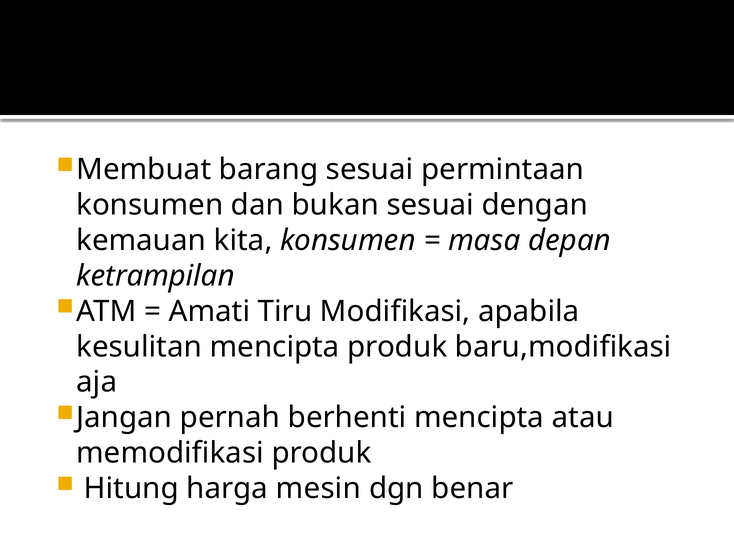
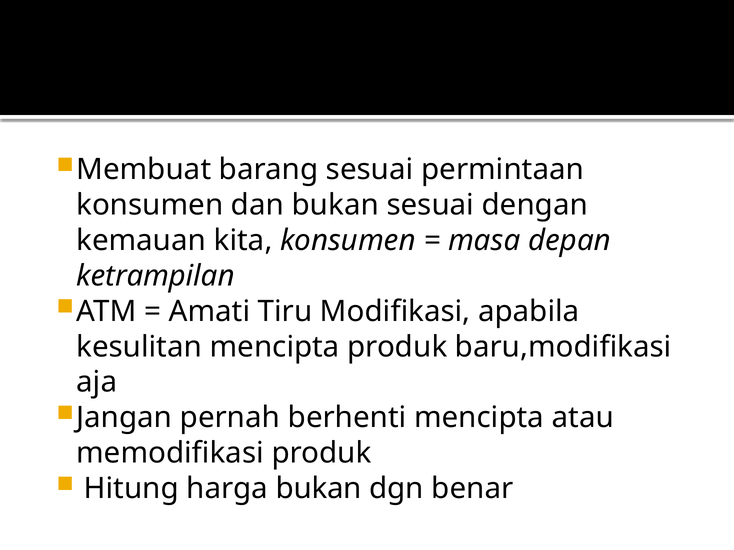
harga mesin: mesin -> bukan
